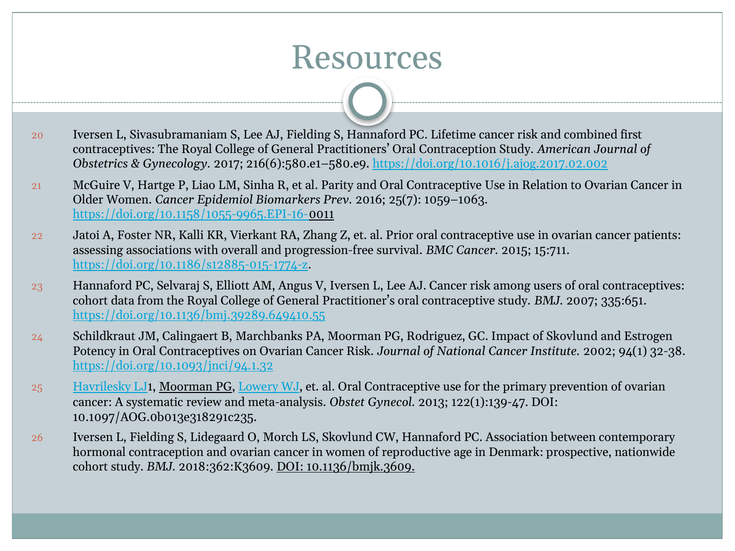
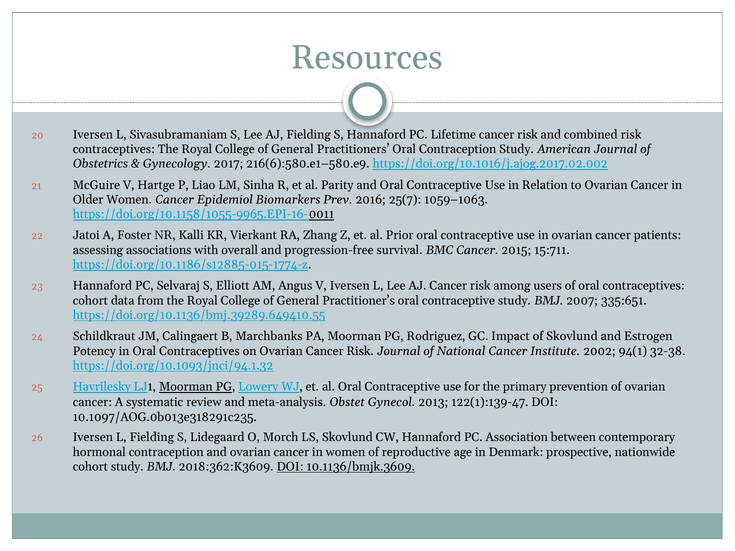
combined first: first -> risk
